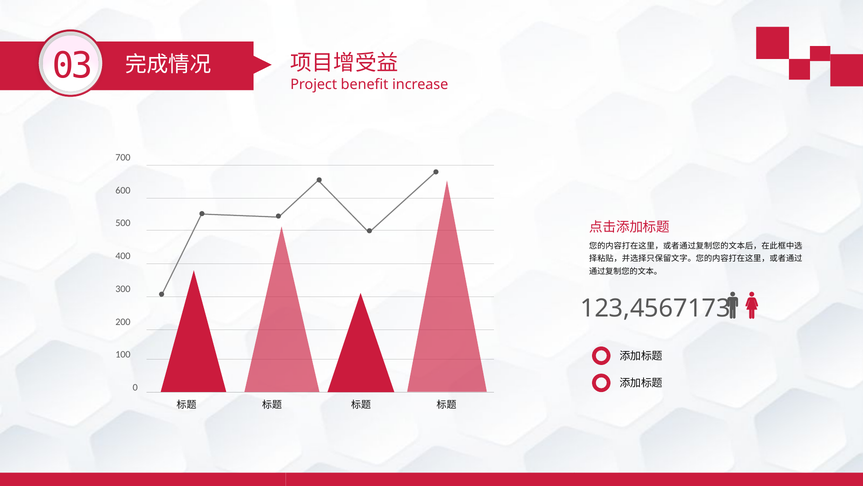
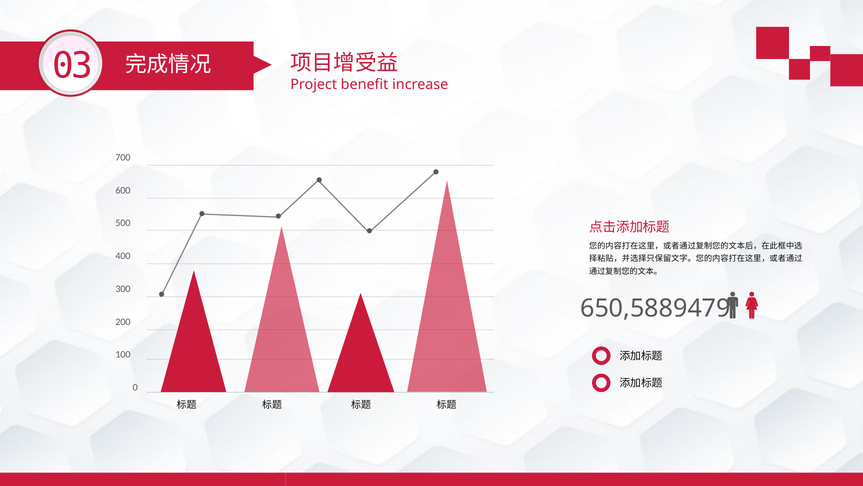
123,4567173: 123,4567173 -> 650,5889479
